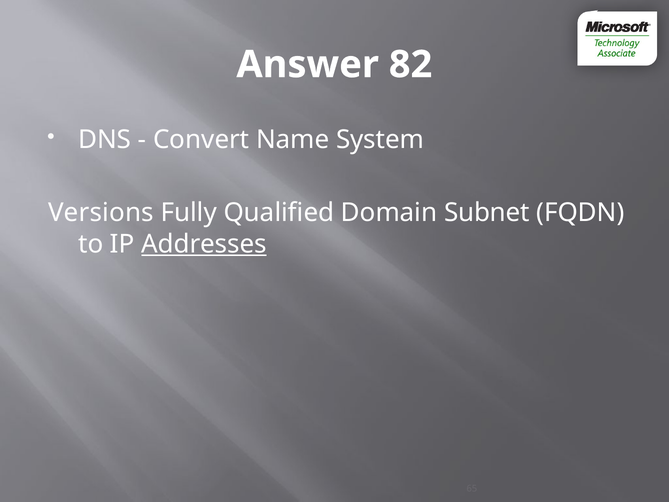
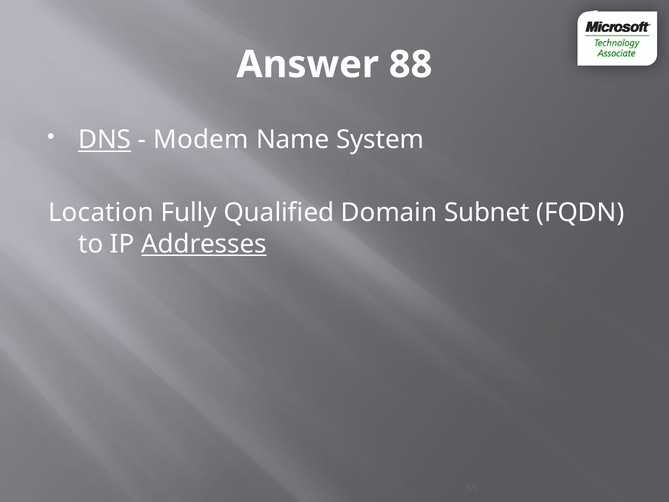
82: 82 -> 88
DNS underline: none -> present
Convert: Convert -> Modem
Versions: Versions -> Location
